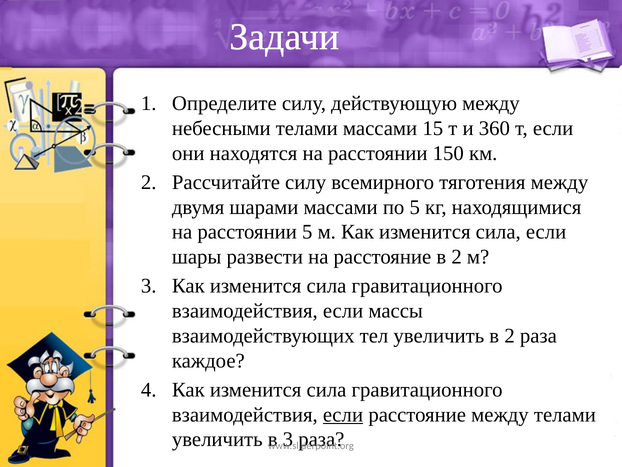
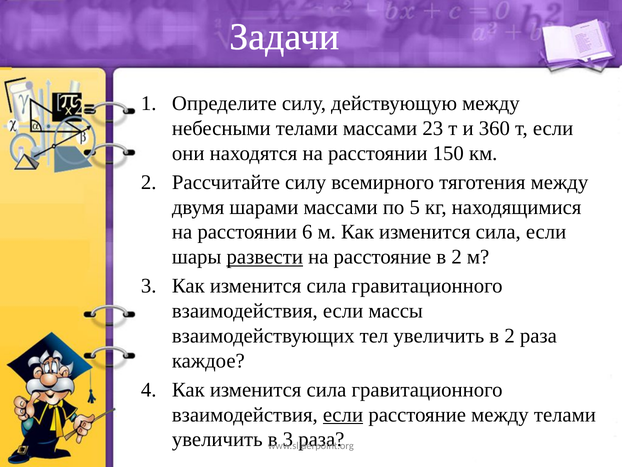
15: 15 -> 23
расстоянии 5: 5 -> 6
развести underline: none -> present
